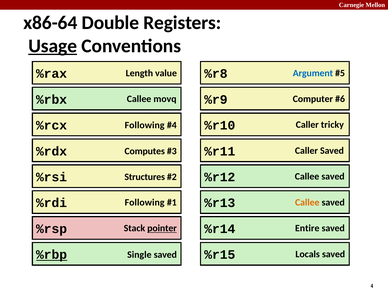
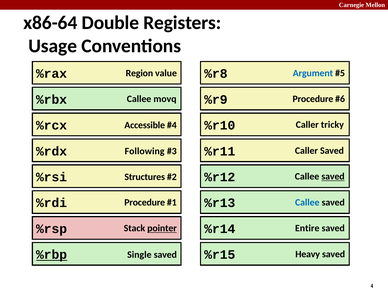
Usage underline: present -> none
Length: Length -> Region
Computer at (313, 99): Computer -> Procedure
Following at (145, 125): Following -> Accessible
Computes: Computes -> Following
saved at (333, 177) underline: none -> present
Following at (145, 202): Following -> Procedure
Callee at (307, 202) colour: orange -> blue
Locals: Locals -> Heavy
